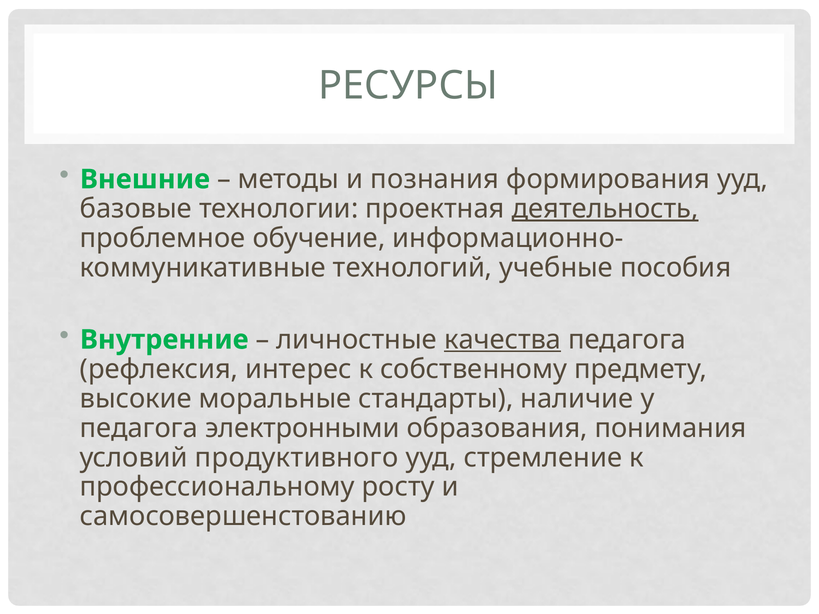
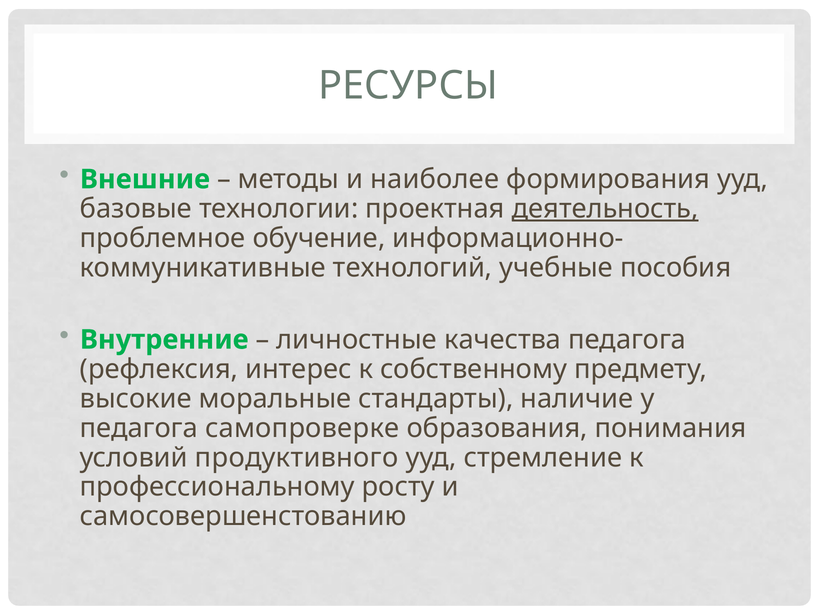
познания: познания -> наиболее
качества underline: present -> none
электронными: электронными -> самопроверке
